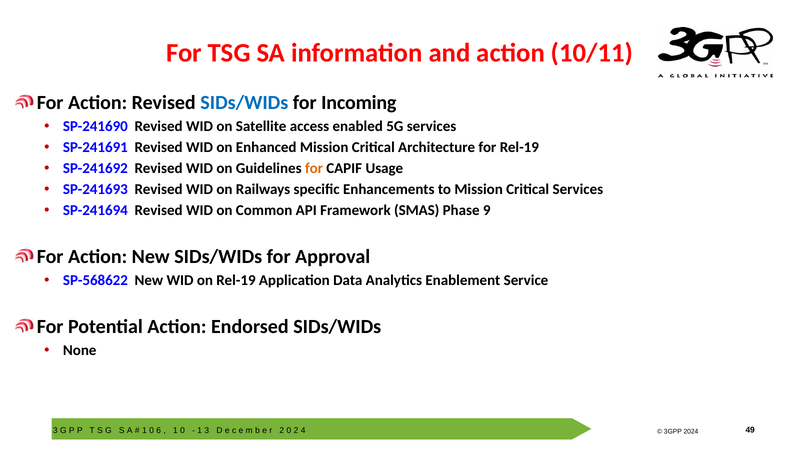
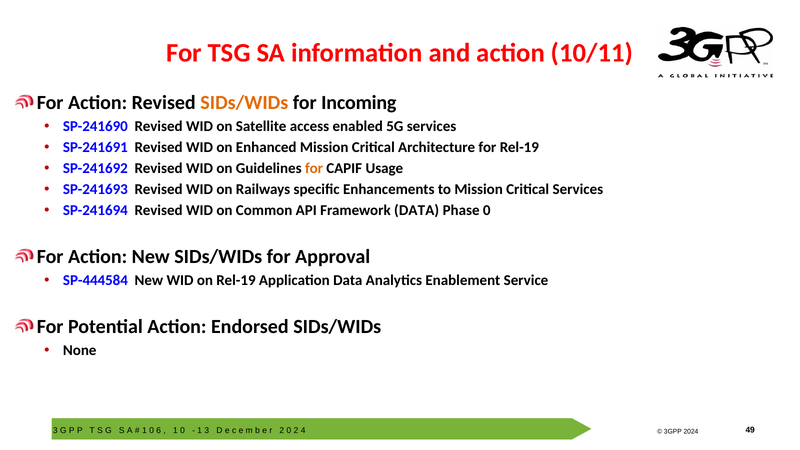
SIDs/WIDs at (244, 103) colour: blue -> orange
Framework SMAS: SMAS -> DATA
Phase 9: 9 -> 0
SP-568622: SP-568622 -> SP-444584
